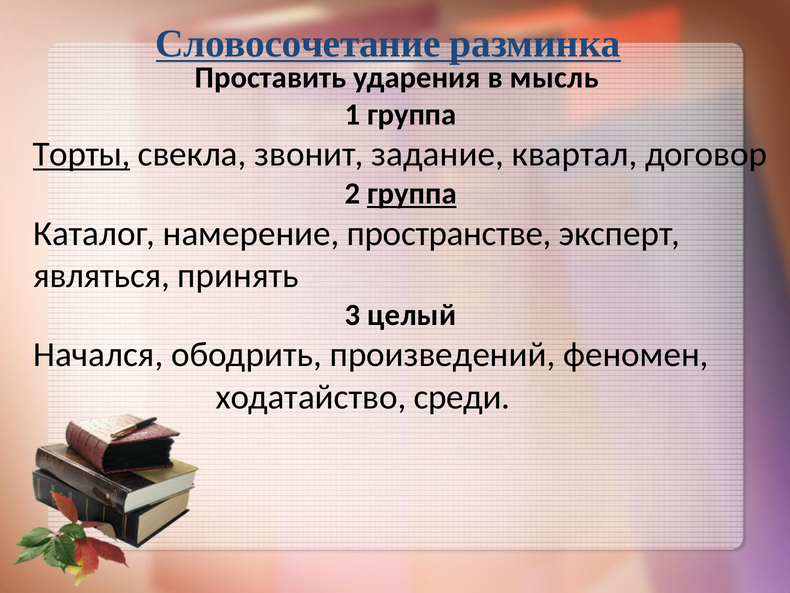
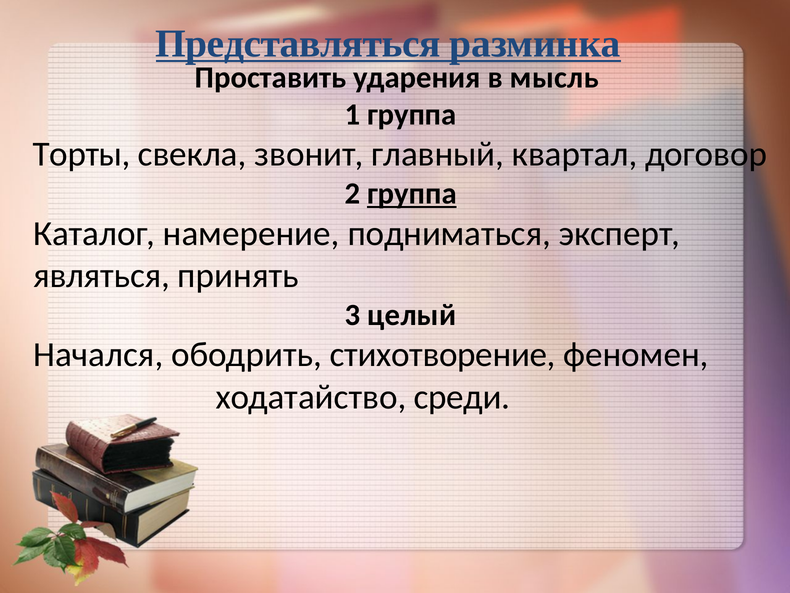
Словосочетание: Словосочетание -> Представляться
Торты underline: present -> none
задание: задание -> главный
пространстве: пространстве -> подниматься
произведений: произведений -> стихотворение
